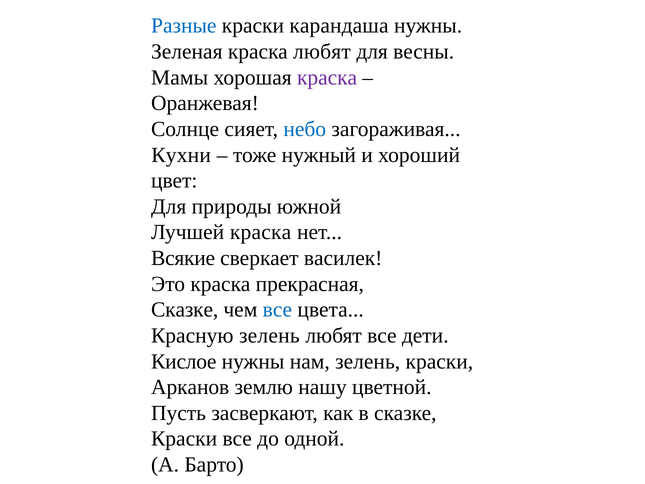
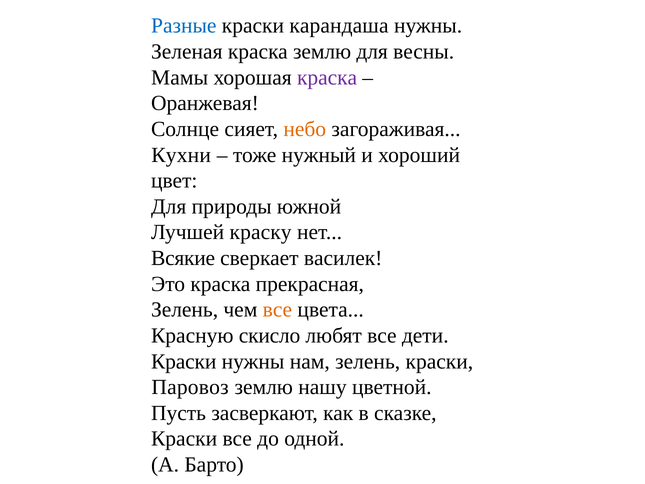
краска любят: любят -> землю
небо colour: blue -> orange
Лучшей краска: краска -> краску
Сказке at (185, 310): Сказке -> Зелень
все at (277, 310) colour: blue -> orange
Красную зелень: зелень -> скисло
Кислое at (184, 361): Кислое -> Краски
Арканов: Арканов -> Паровоз
